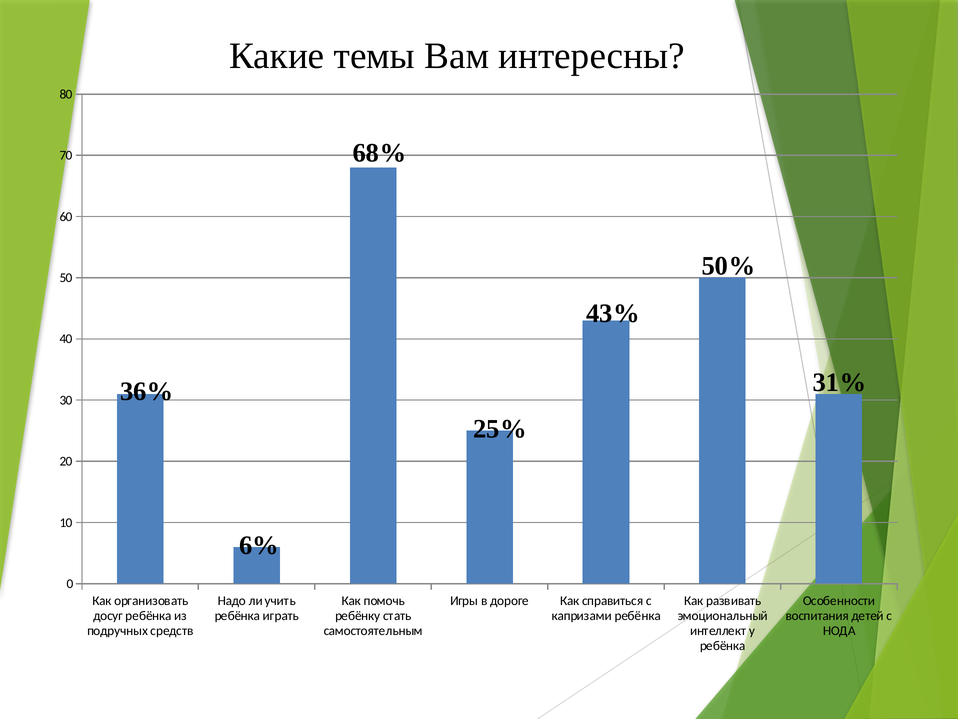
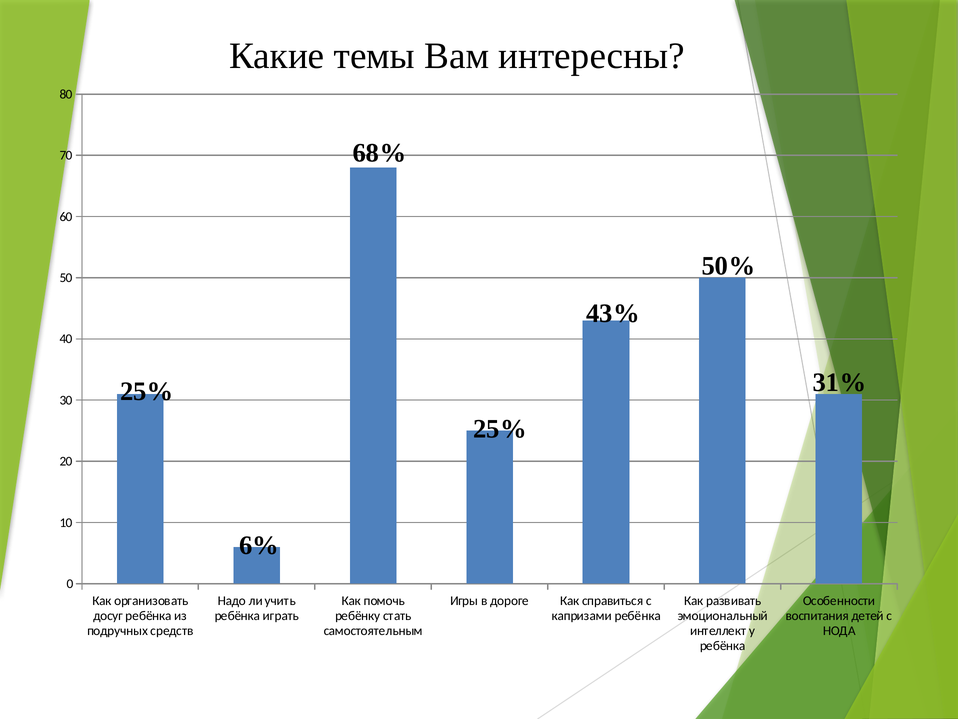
36% at (147, 391): 36% -> 25%
